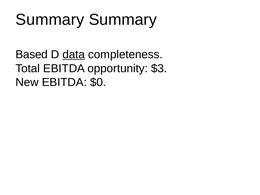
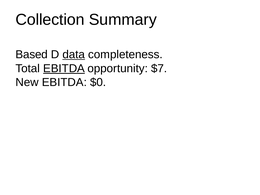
Summary at (50, 20): Summary -> Collection
EBITDA at (64, 68) underline: none -> present
$3: $3 -> $7
